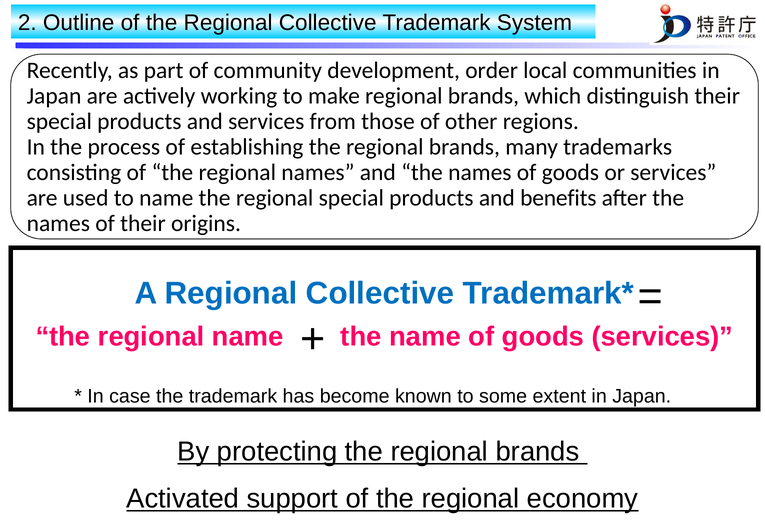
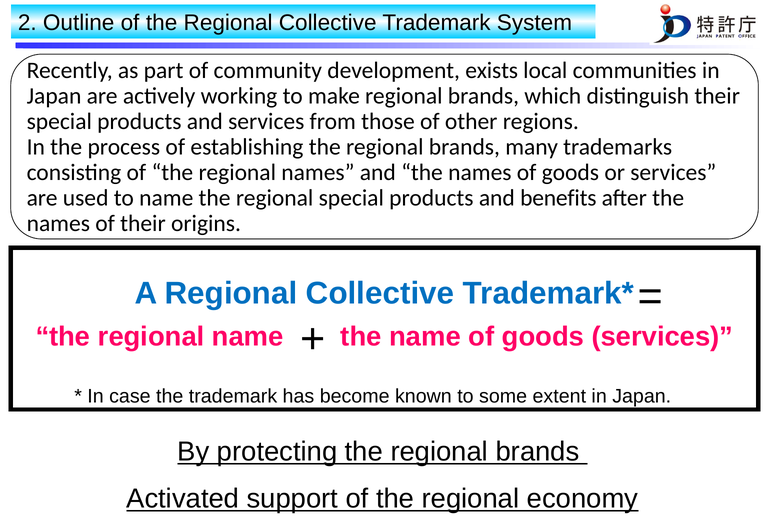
order: order -> exists
